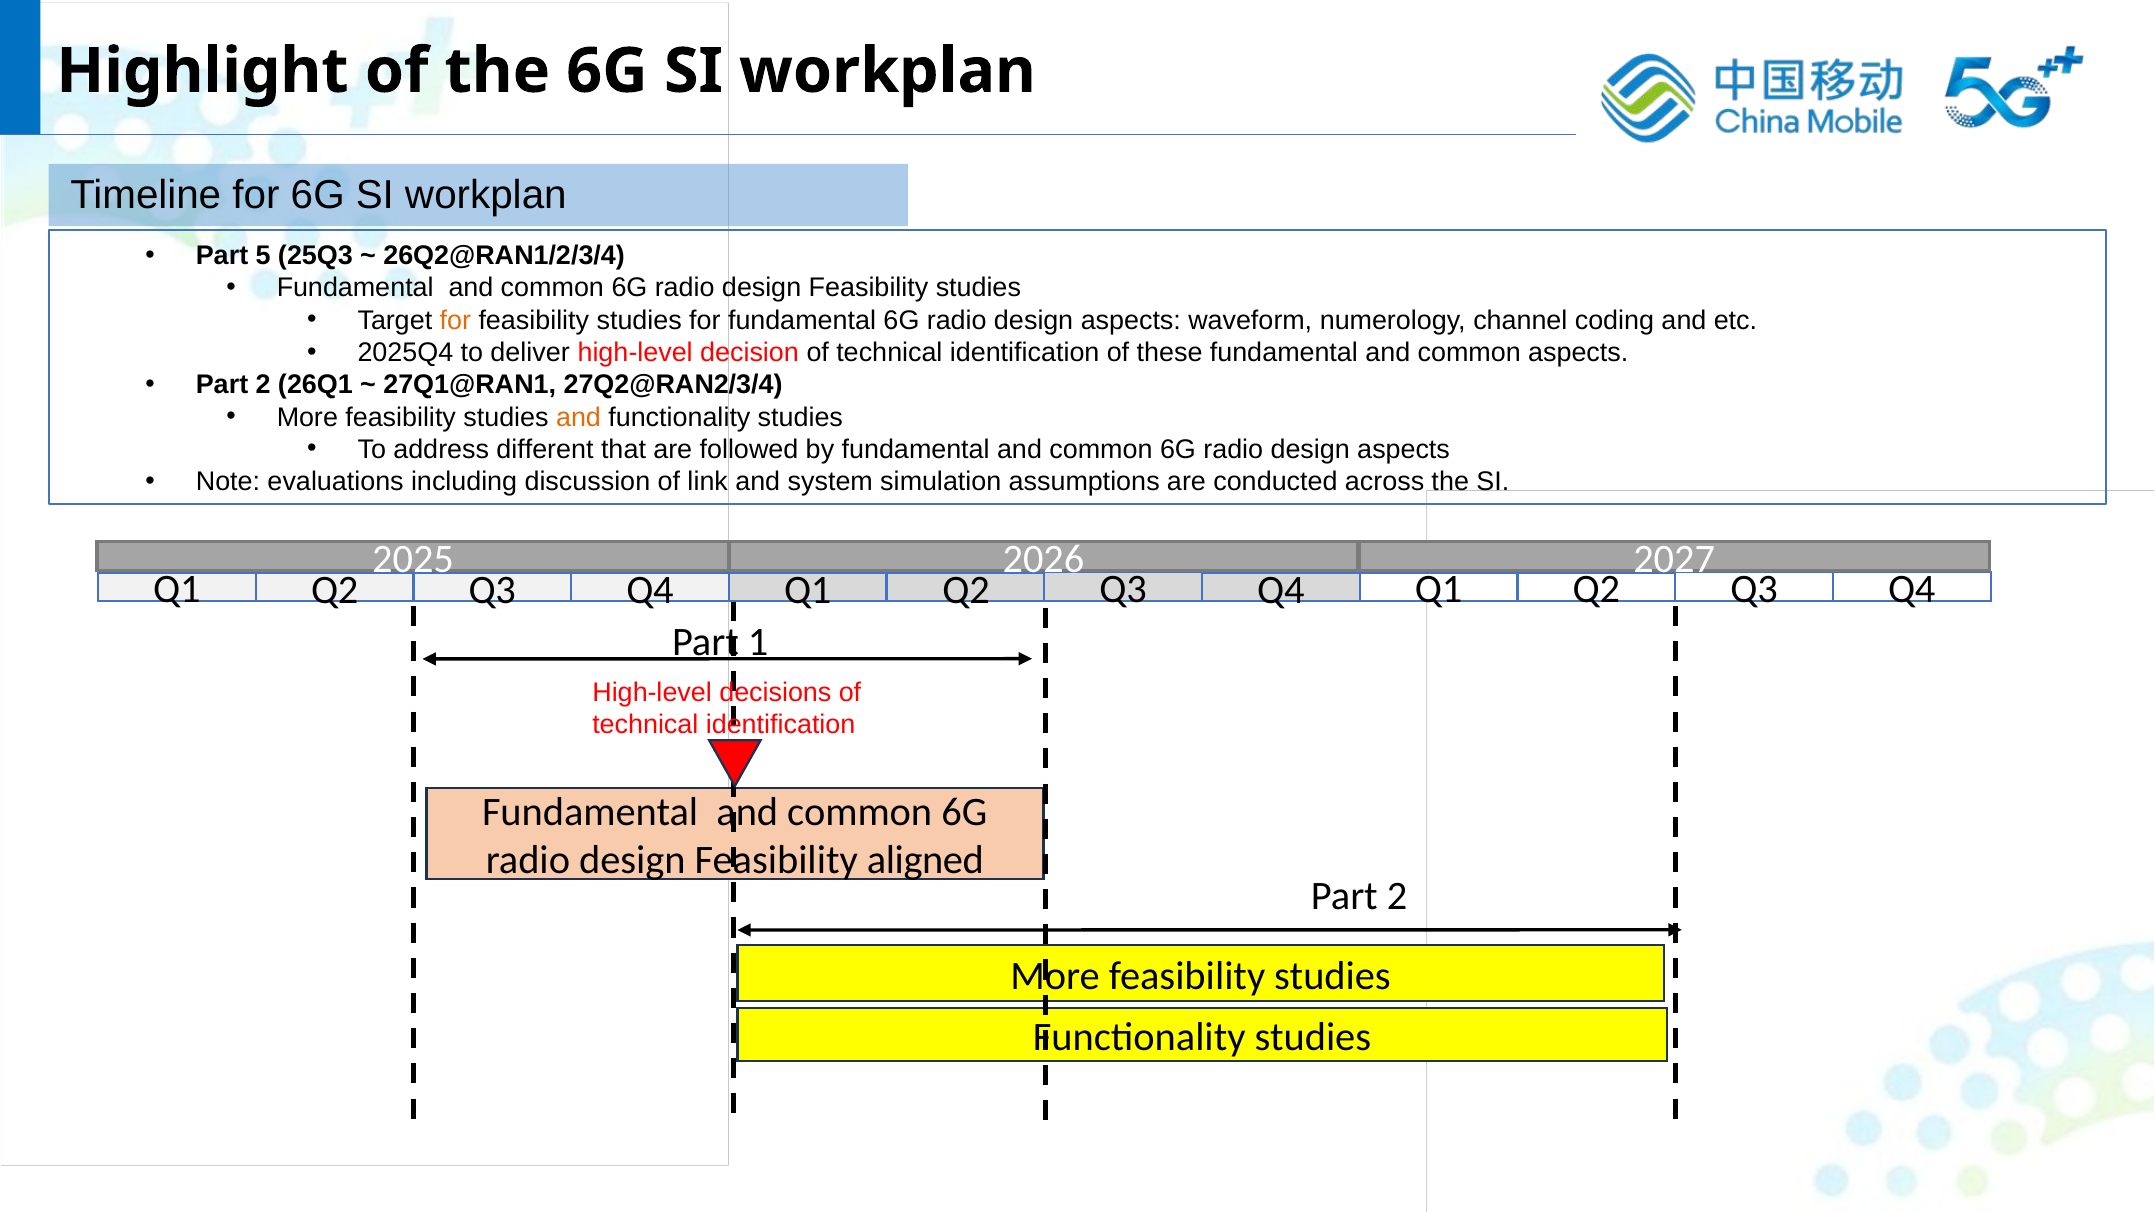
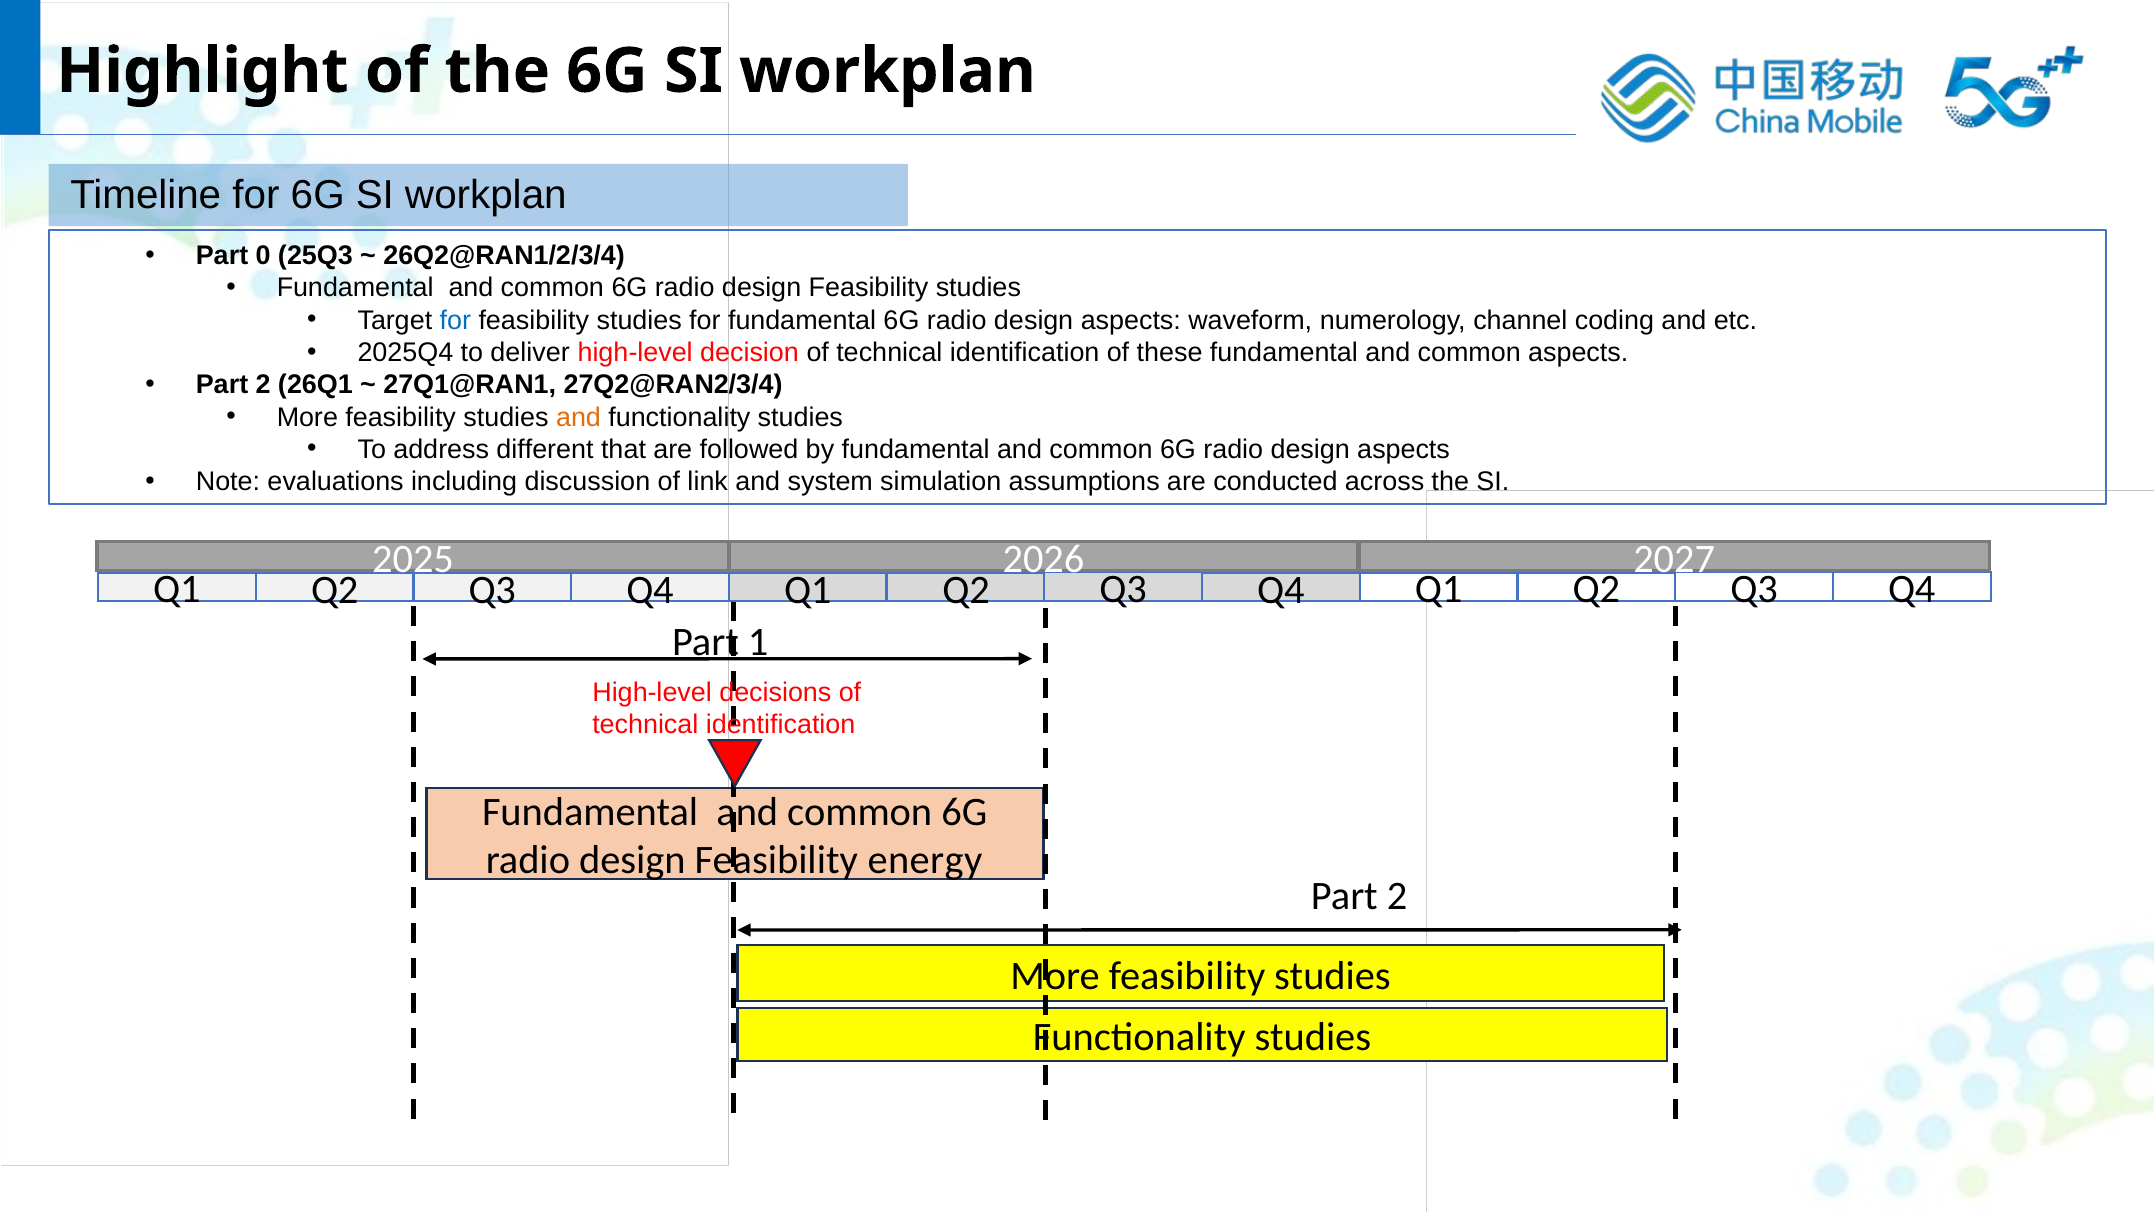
5: 5 -> 0
for at (455, 320) colour: orange -> blue
aligned: aligned -> energy
